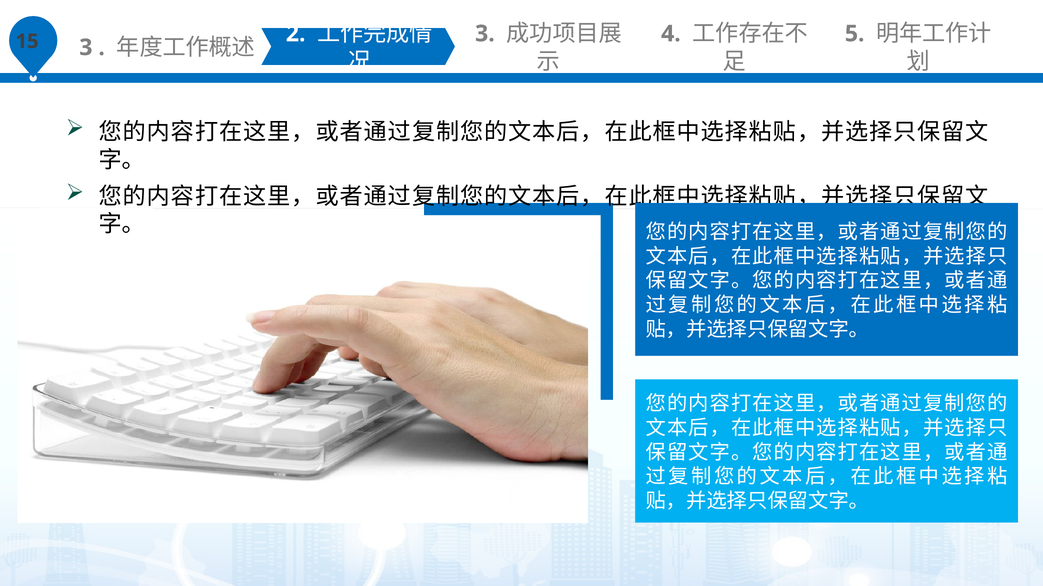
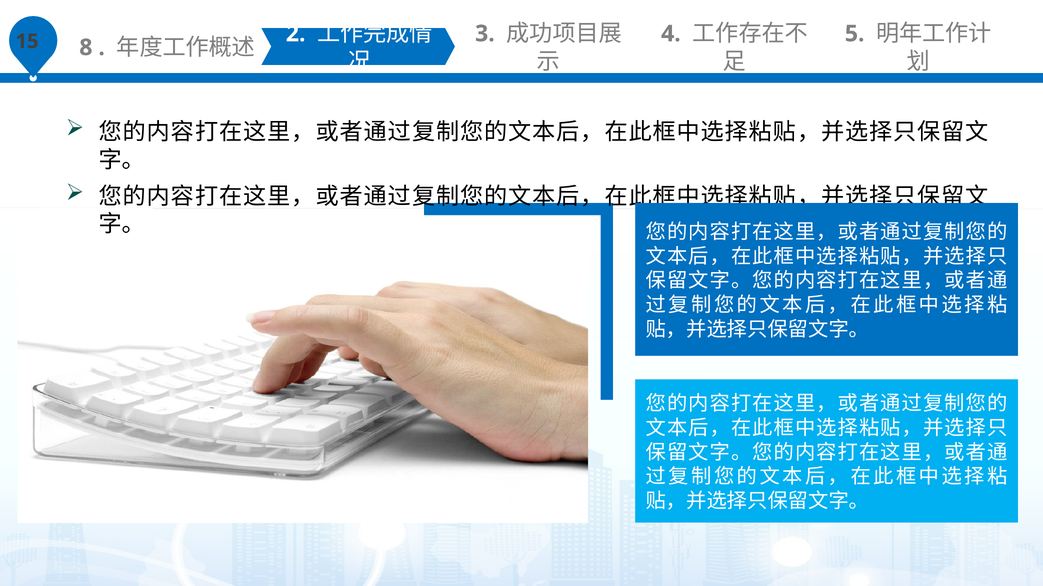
3 at (86, 48): 3 -> 8
